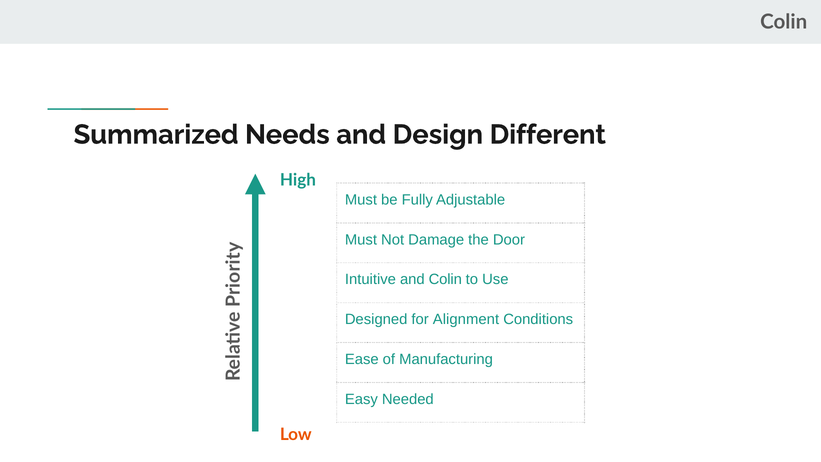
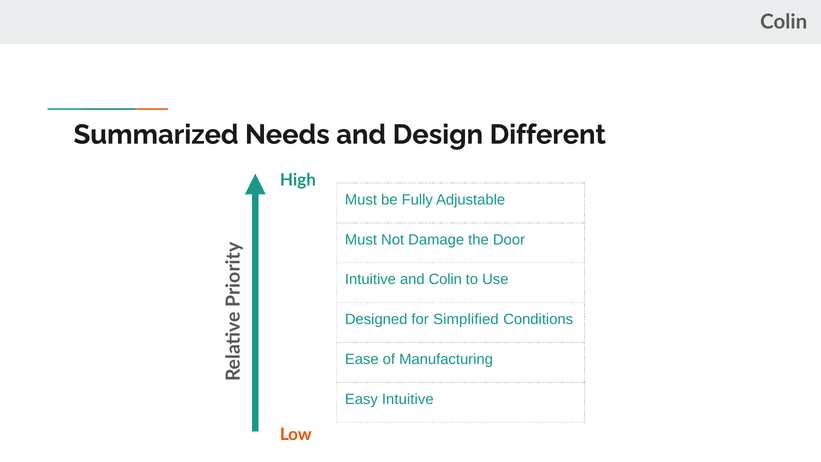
Alignment: Alignment -> Simplified
Easy Needed: Needed -> Intuitive
